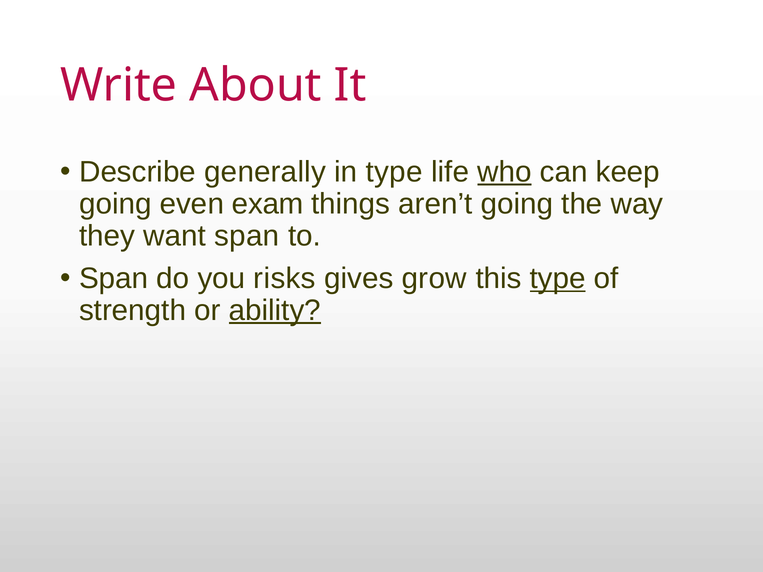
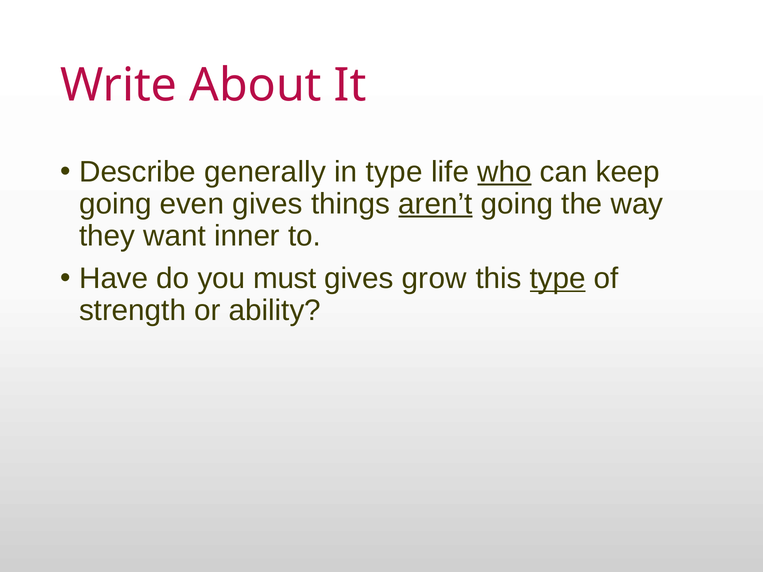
even exam: exam -> gives
aren’t underline: none -> present
want span: span -> inner
Span at (114, 279): Span -> Have
risks: risks -> must
ability underline: present -> none
